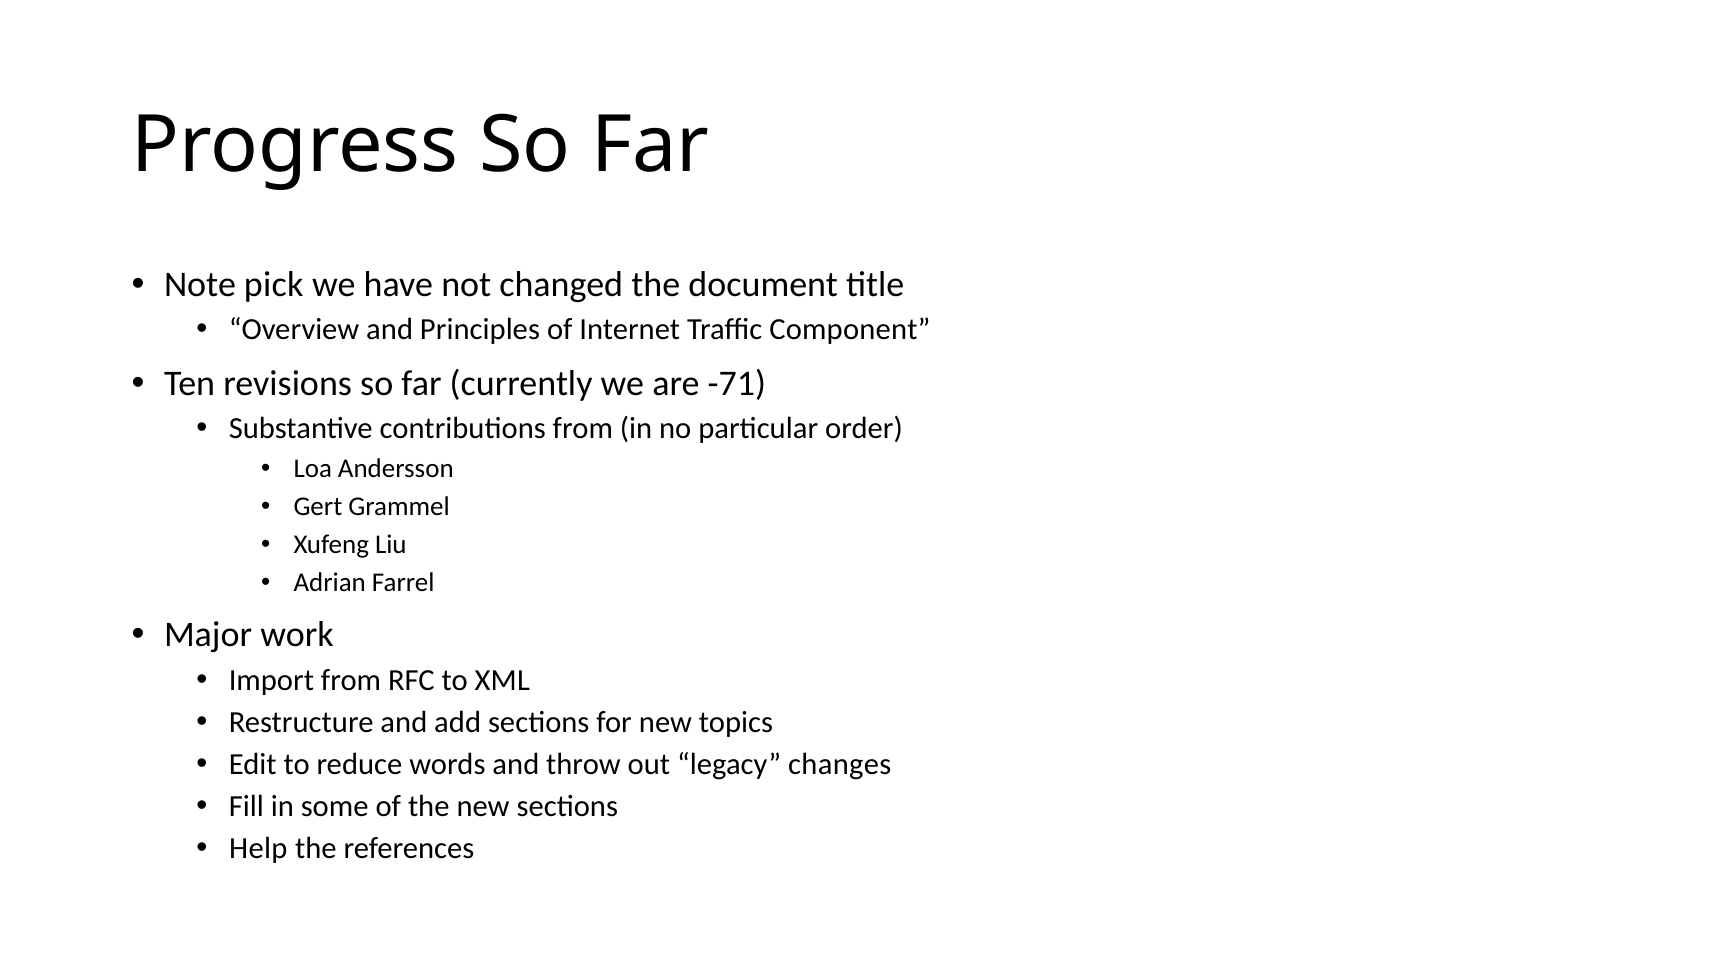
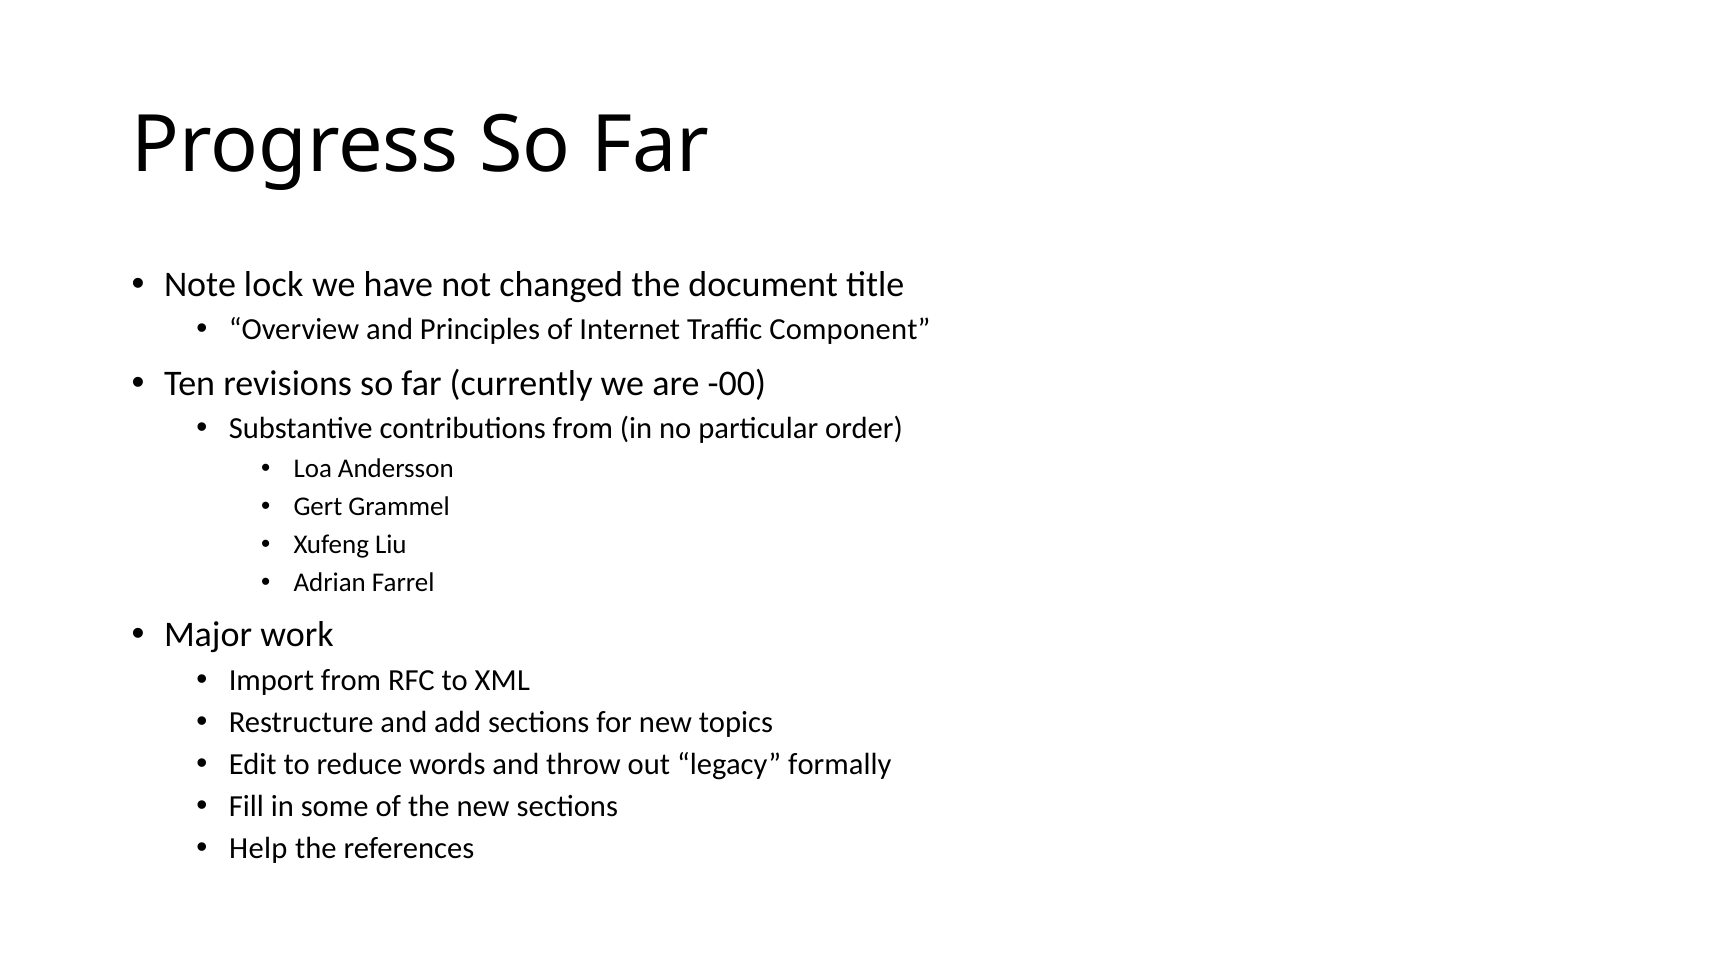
pick: pick -> lock
-71: -71 -> -00
changes: changes -> formally
